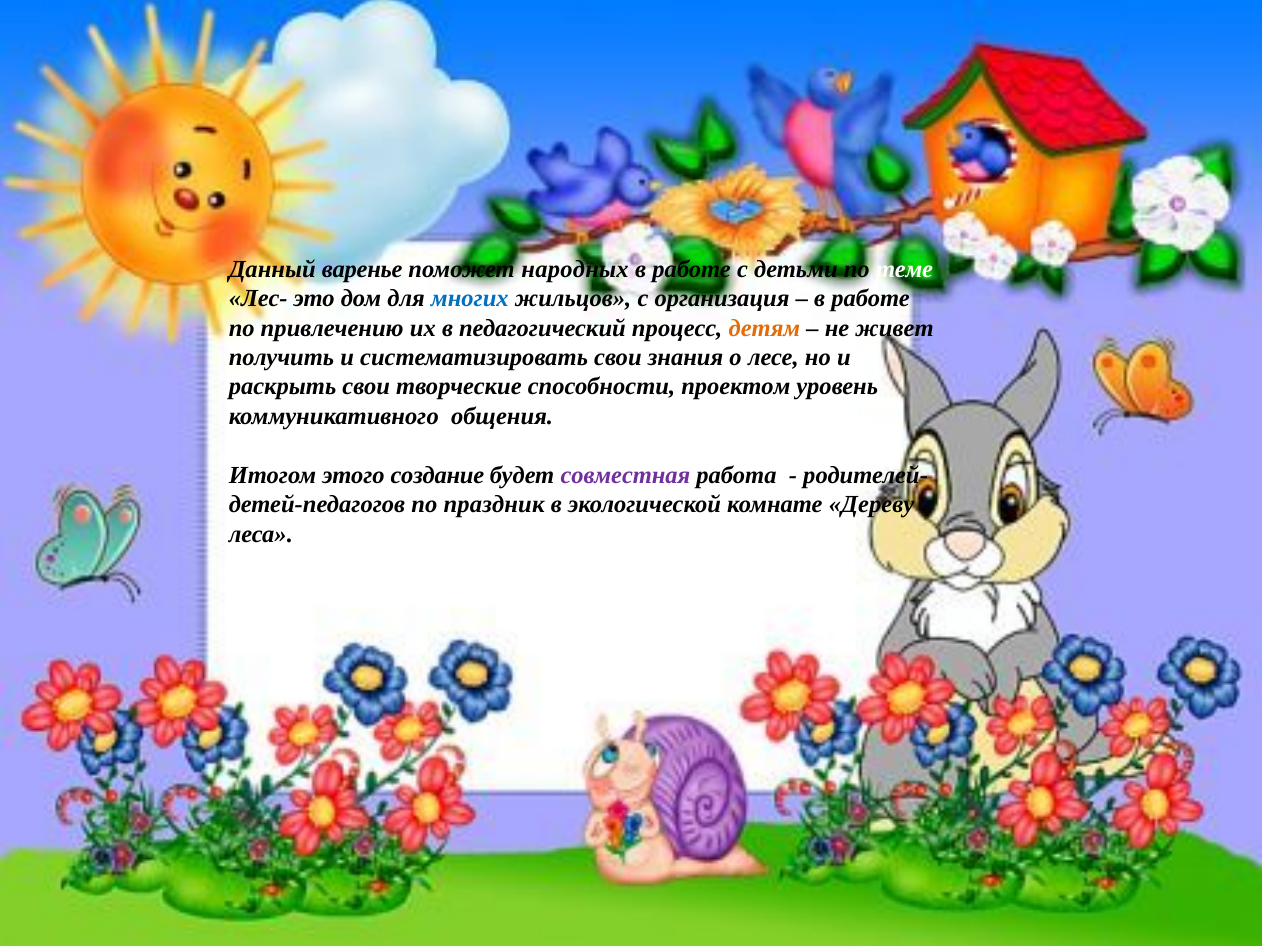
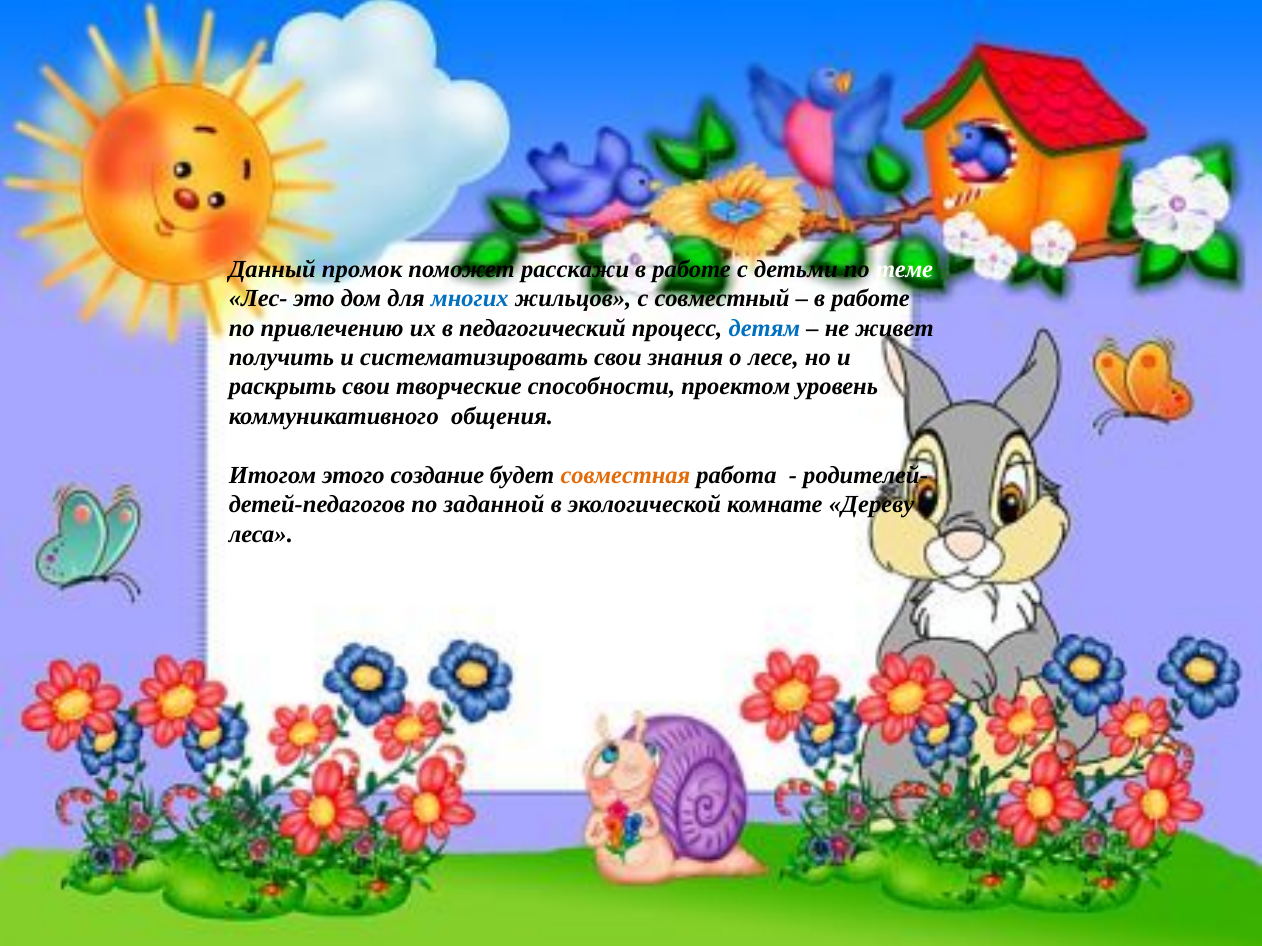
варенье: варенье -> промок
народных: народных -> расскажи
организация: организация -> совместный
детям colour: orange -> blue
совместная colour: purple -> orange
праздник: праздник -> заданной
